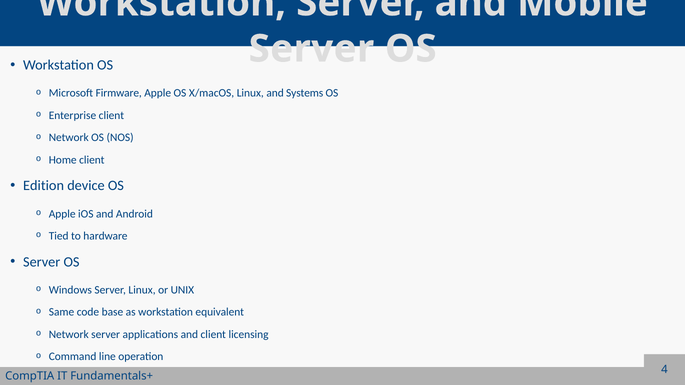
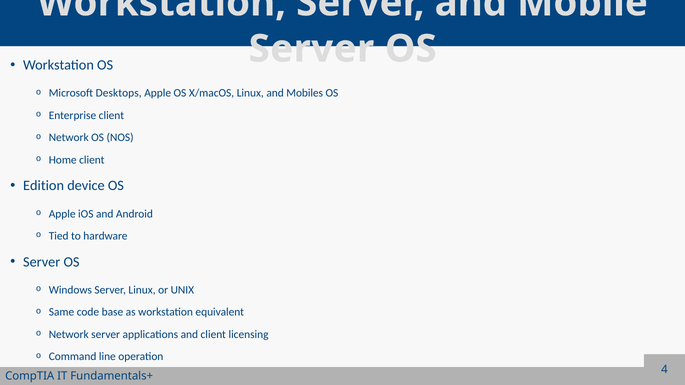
Firmware: Firmware -> Desktops
Systems: Systems -> Mobiles
